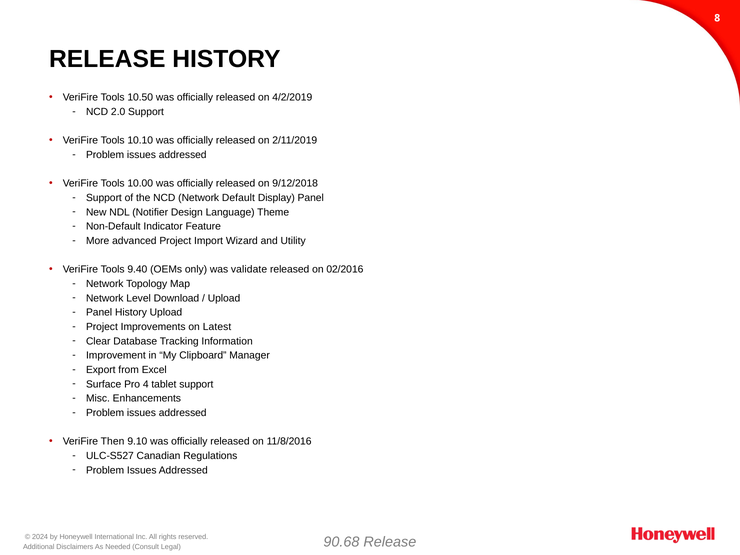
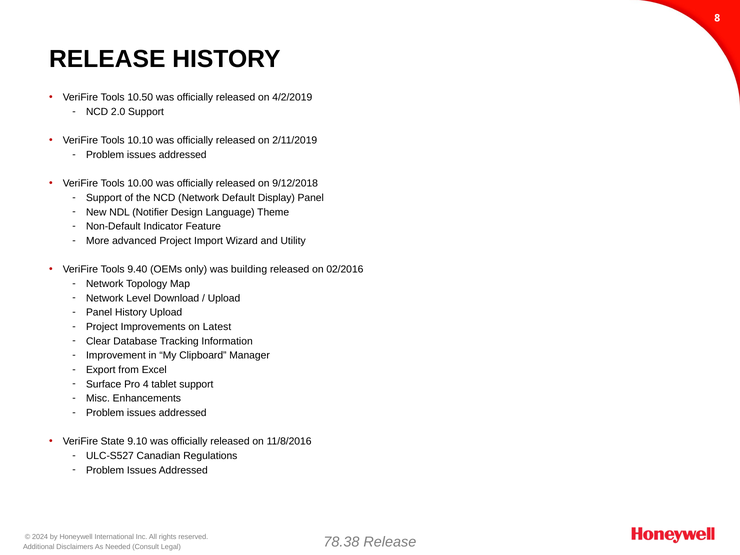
validate: validate -> building
Then: Then -> State
90.68: 90.68 -> 78.38
